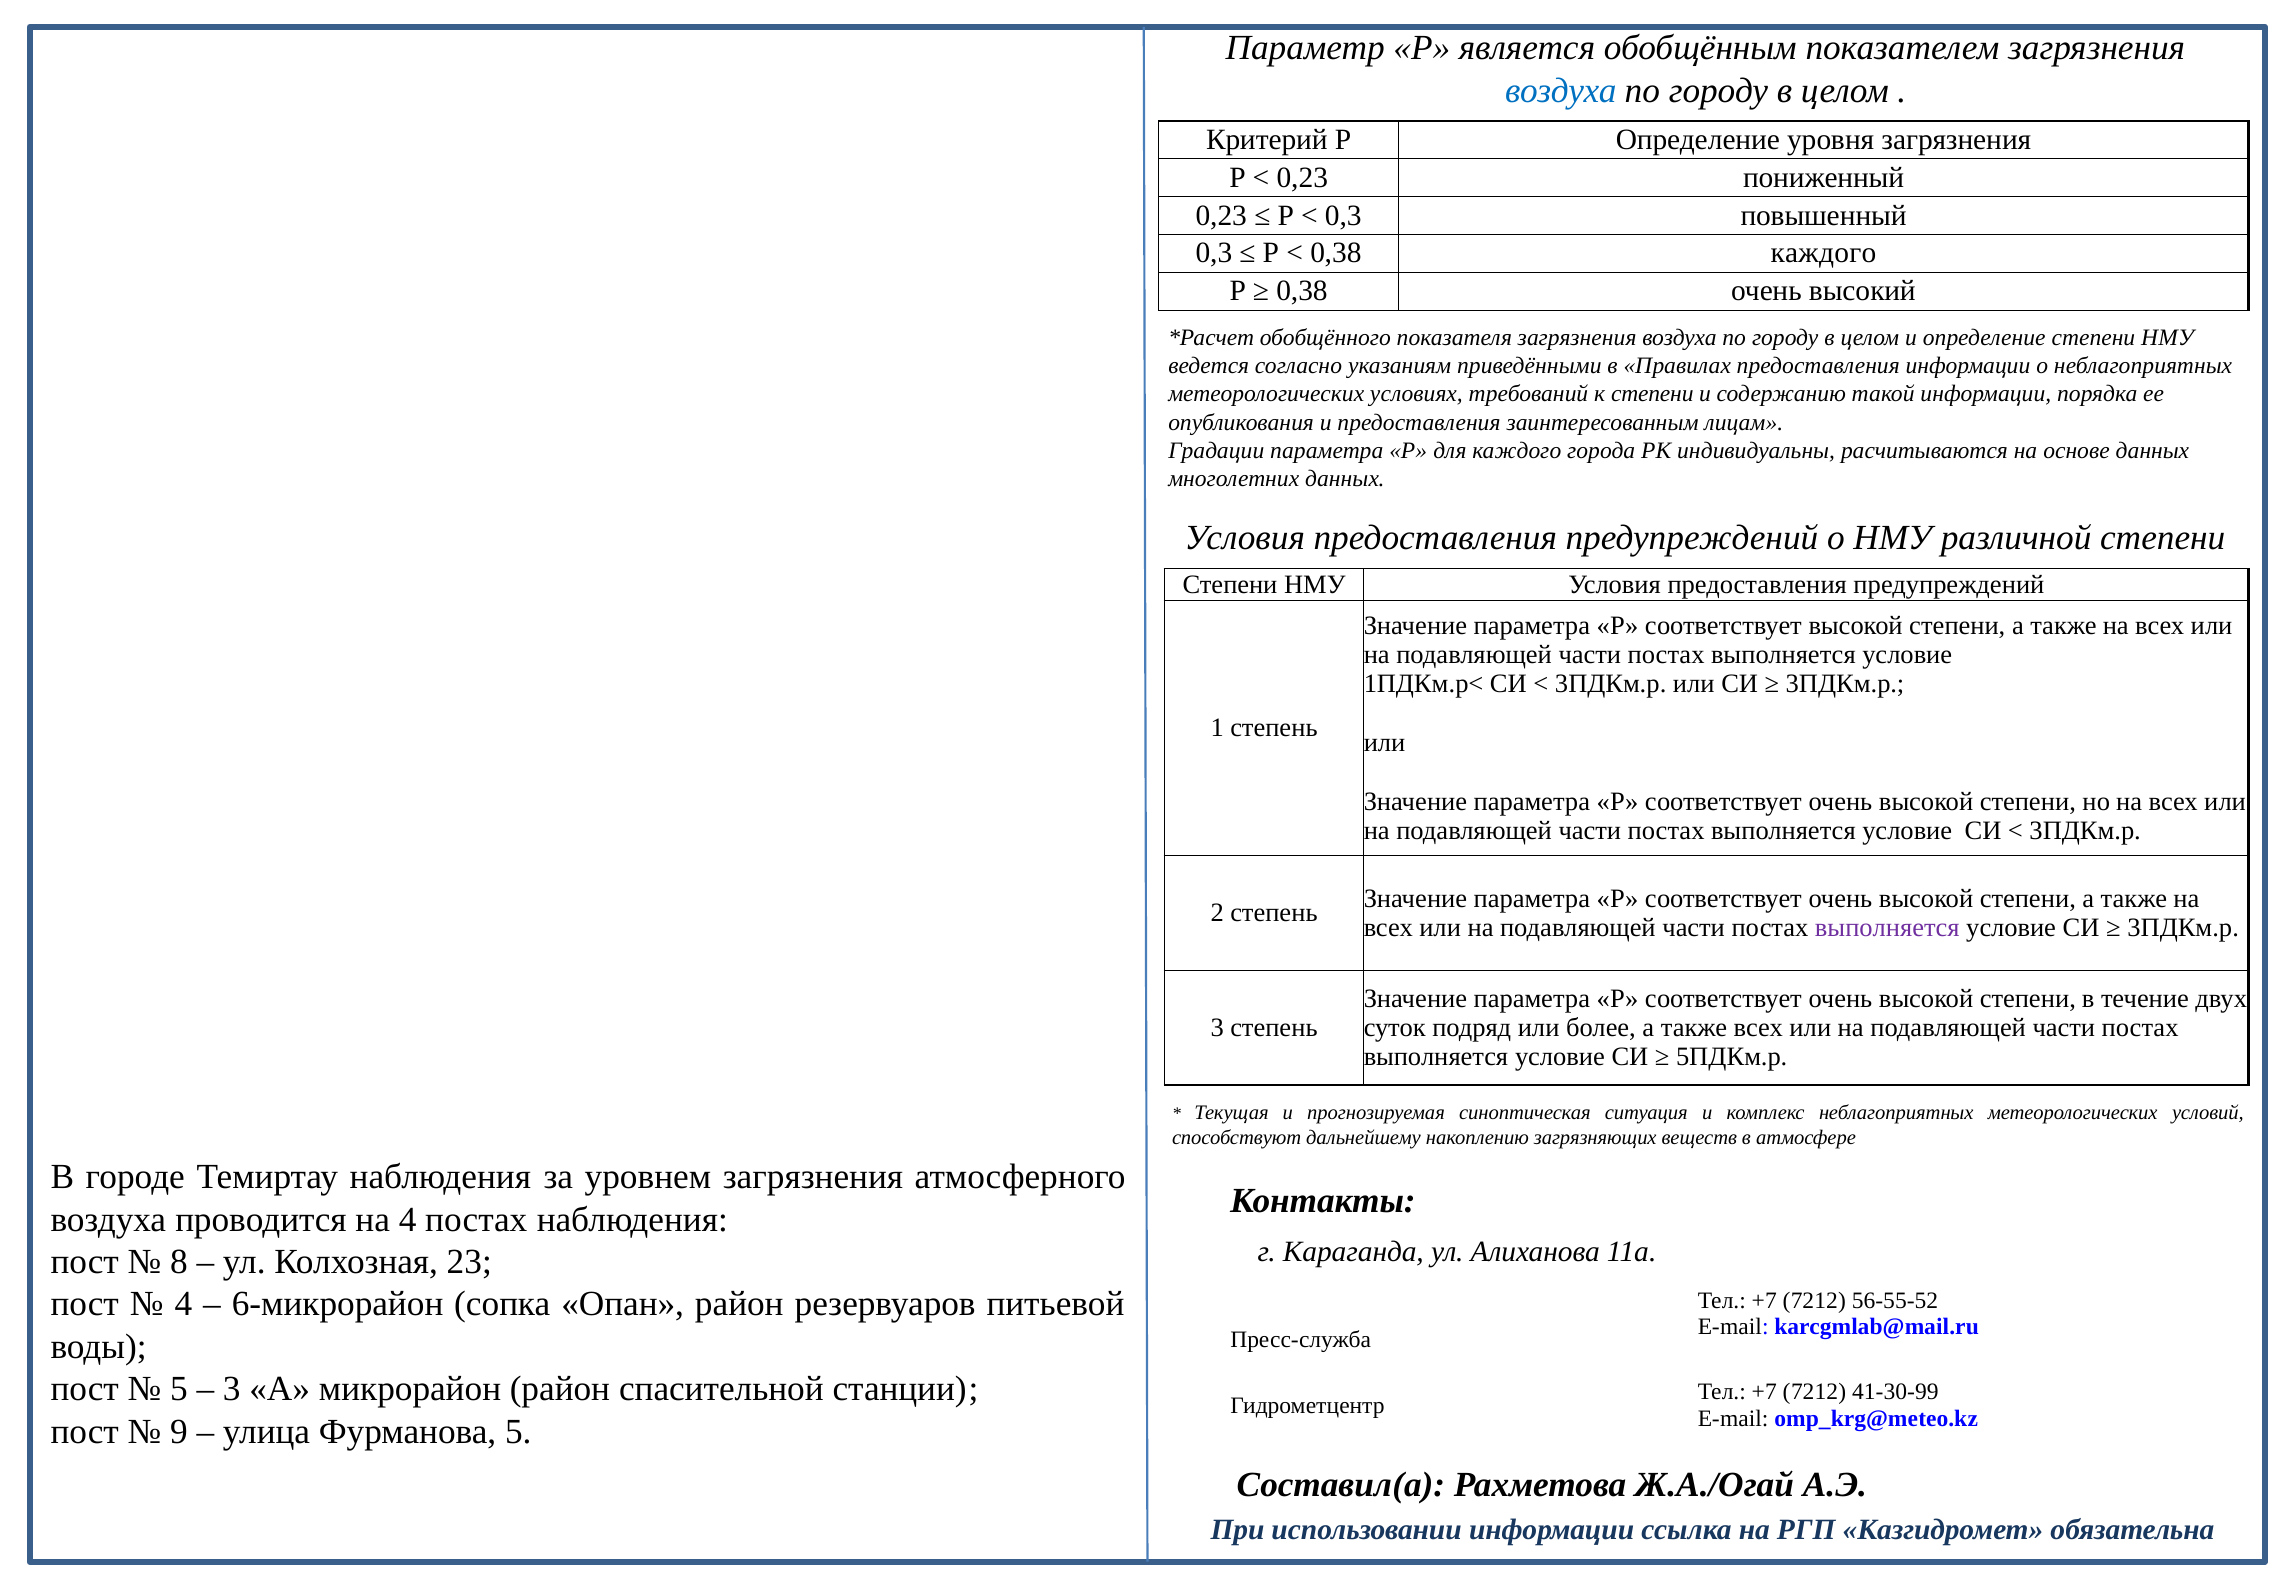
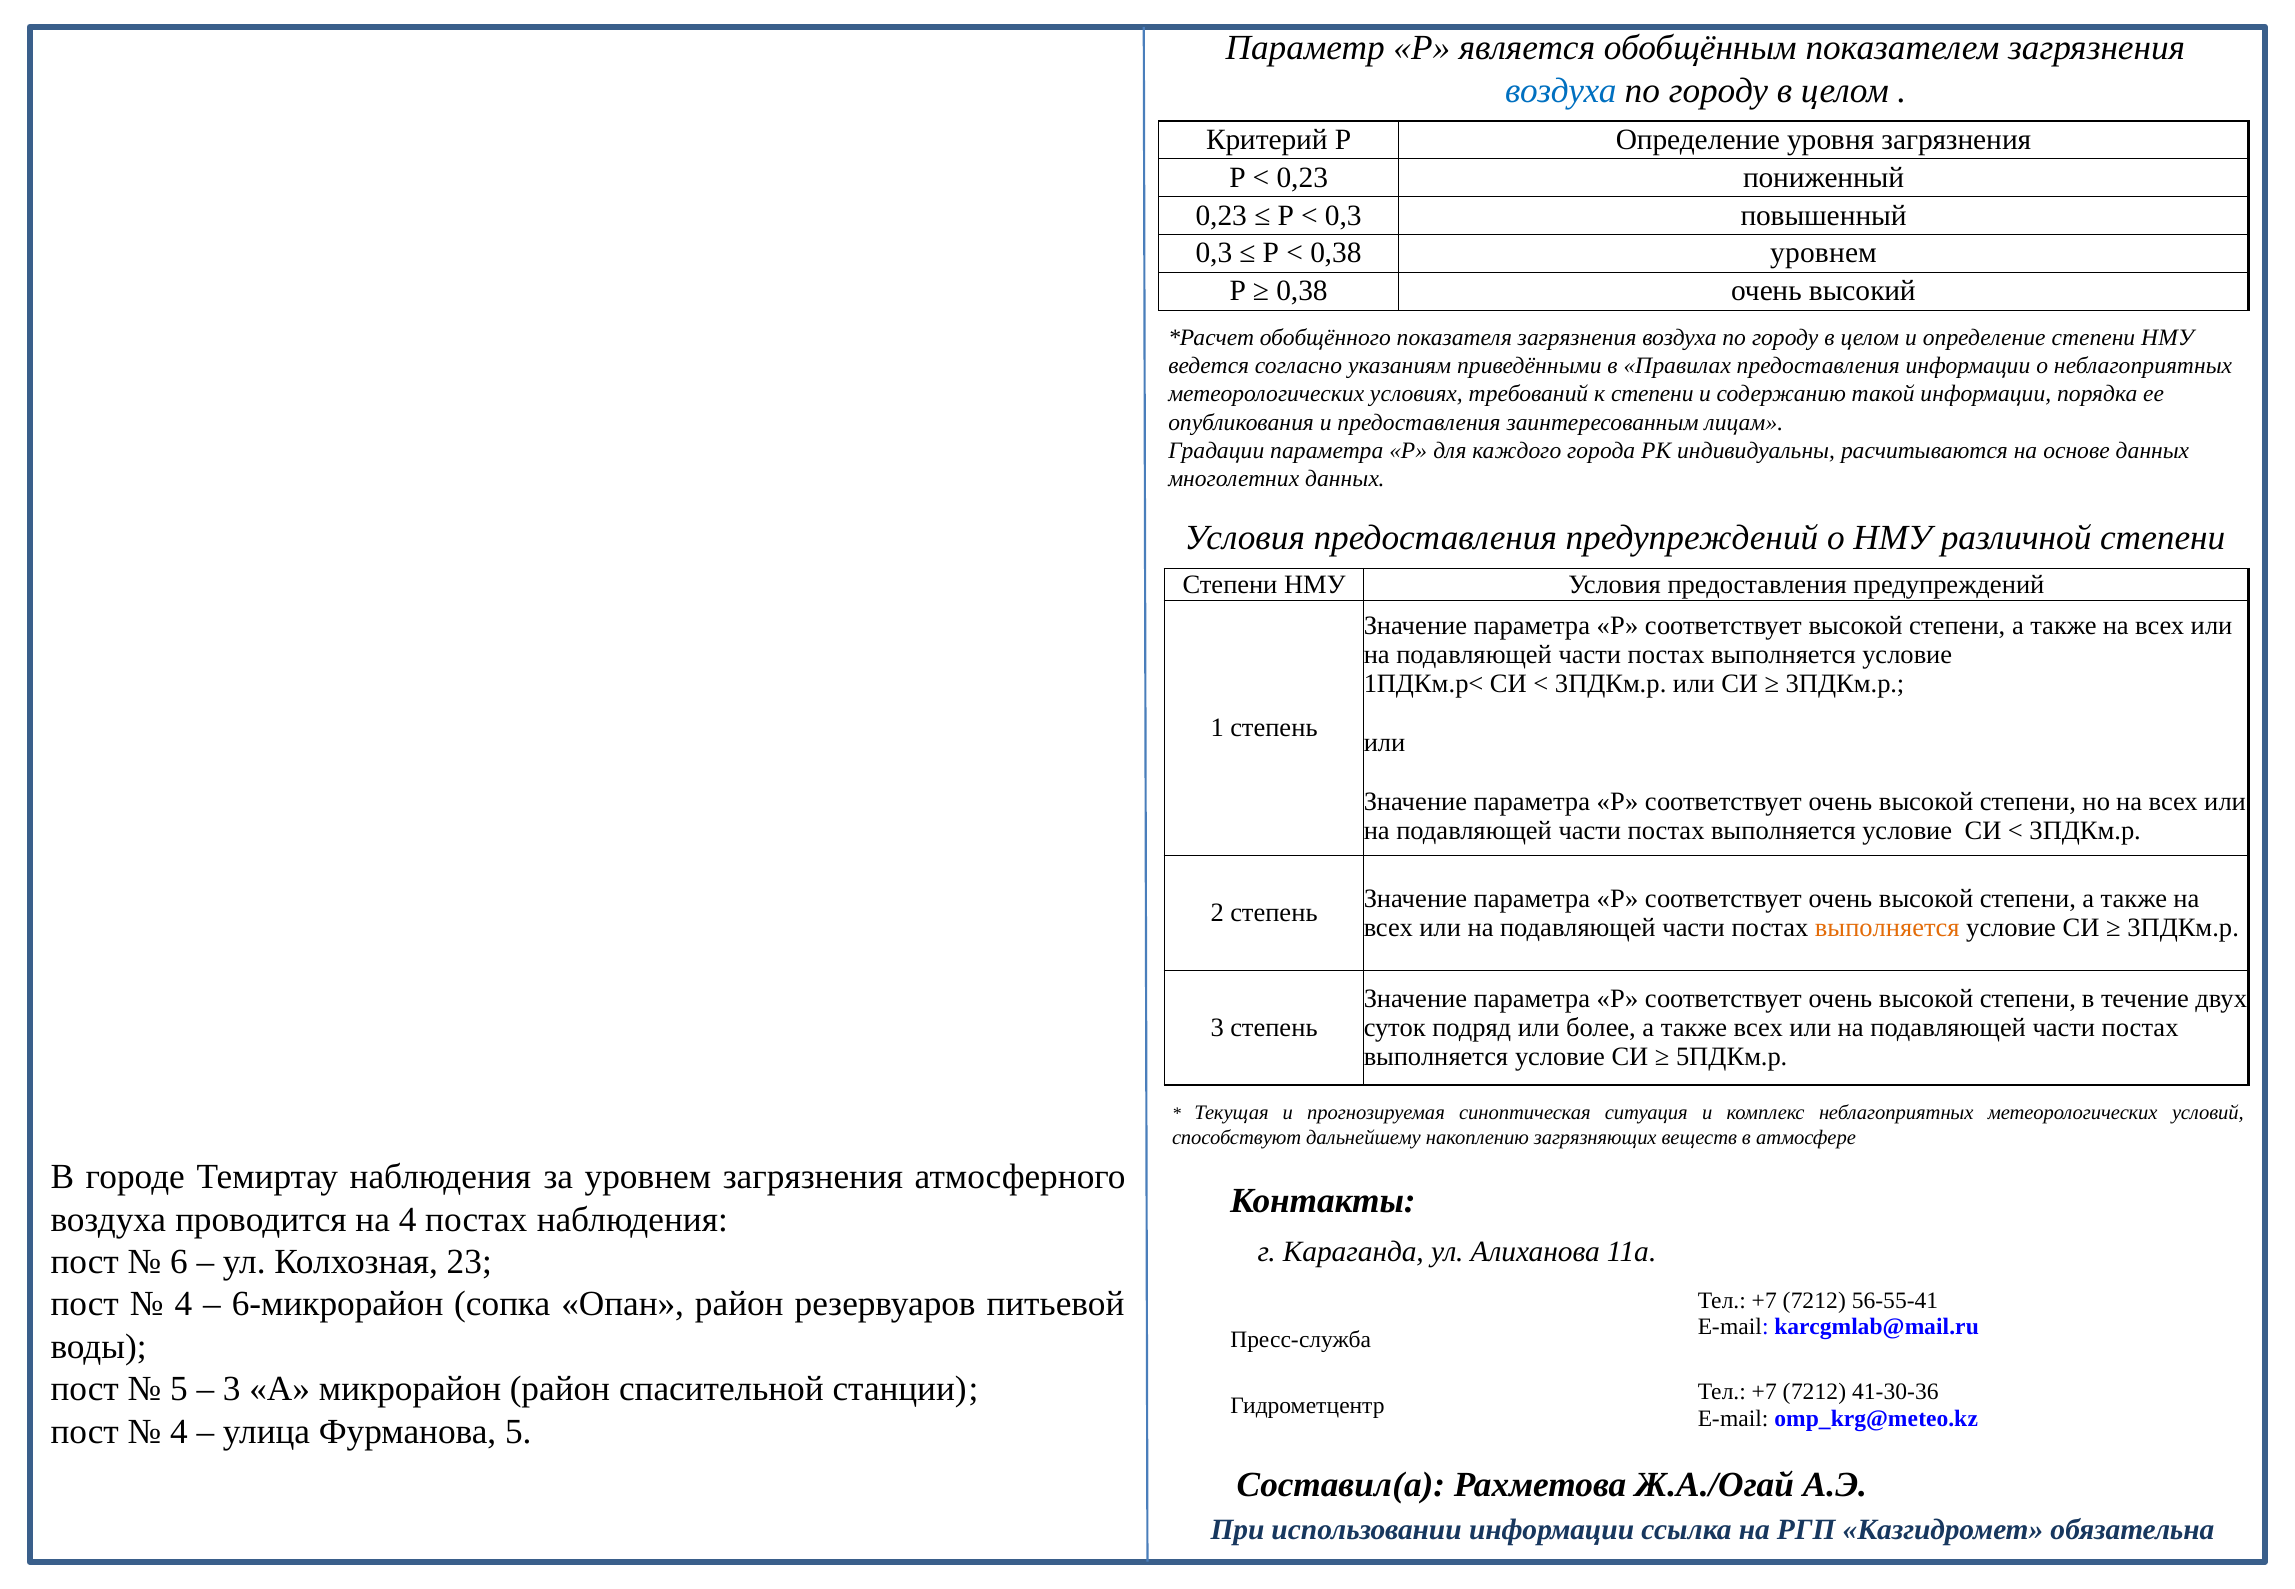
0,38 каждого: каждого -> уровнем
выполняется at (1887, 928) colour: purple -> orange
8: 8 -> 6
56-55-52: 56-55-52 -> 56-55-41
41-30-99: 41-30-99 -> 41-30-36
9 at (179, 1431): 9 -> 4
